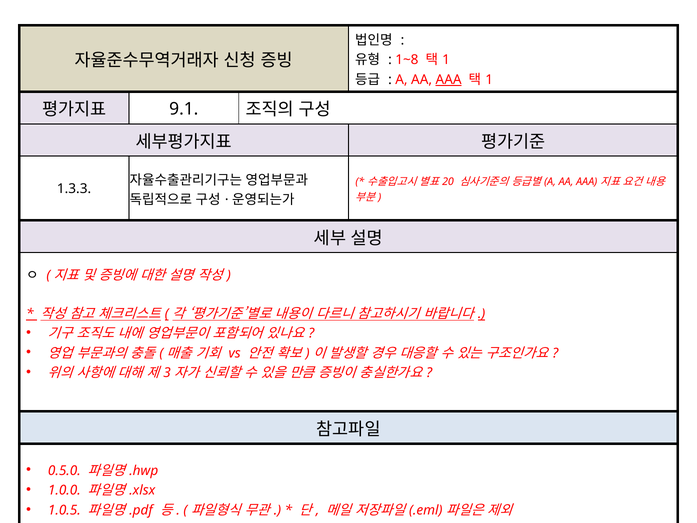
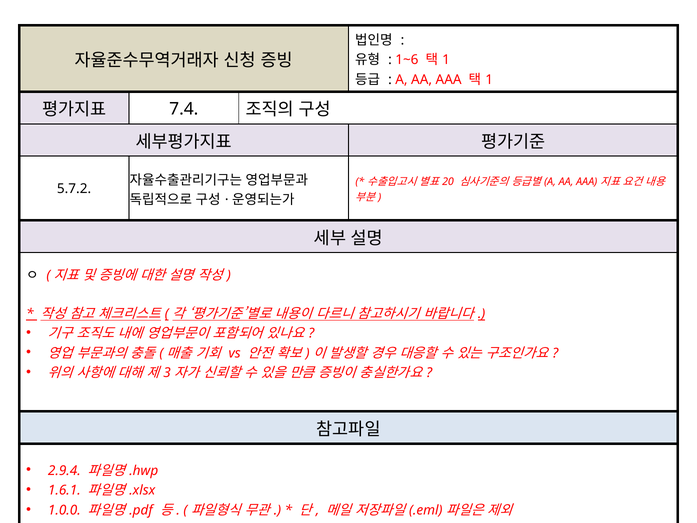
1~8: 1~8 -> 1~6
AAA underline: present -> none
9.1: 9.1 -> 7.4
1.3.3: 1.3.3 -> 5.7.2
0.5.0: 0.5.0 -> 2.9.4
1.0.0: 1.0.0 -> 1.6.1
1.0.5: 1.0.5 -> 1.0.0
